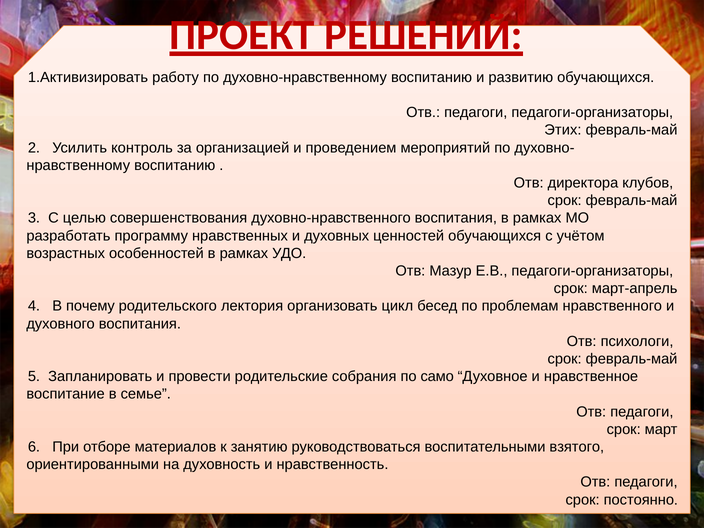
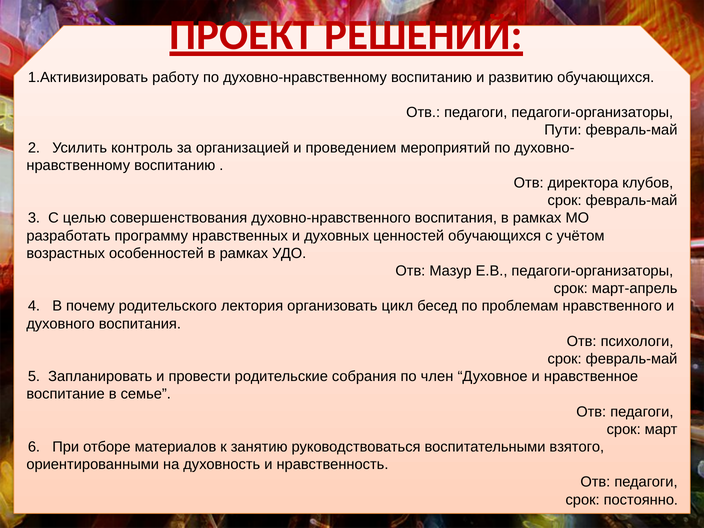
Этих: Этих -> Пути
само: само -> член
